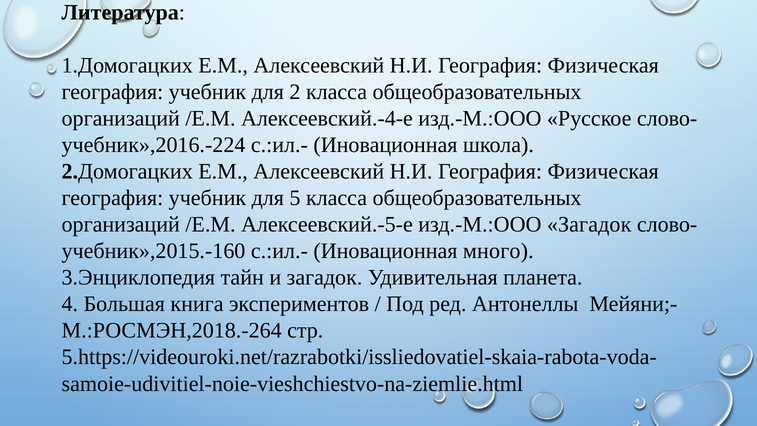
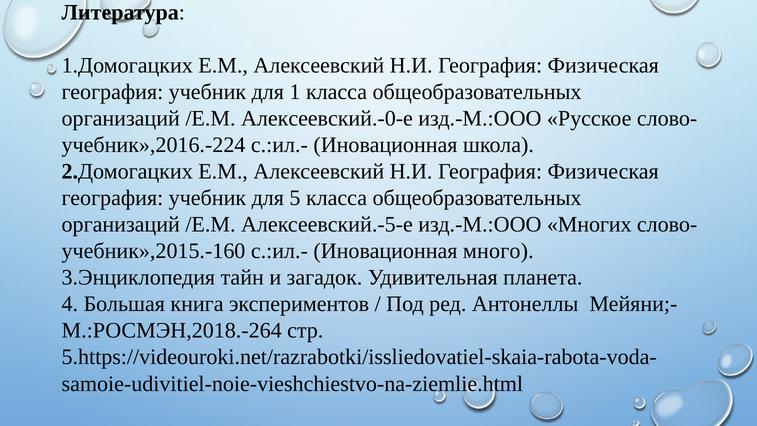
2: 2 -> 1
Алексеевский.-4-е: Алексеевский.-4-е -> Алексеевский.-0-е
изд.-М.:ООО Загадок: Загадок -> Многих
